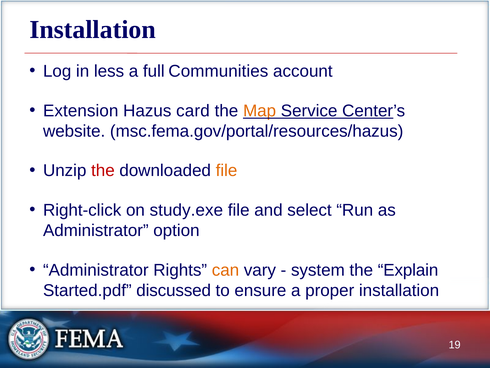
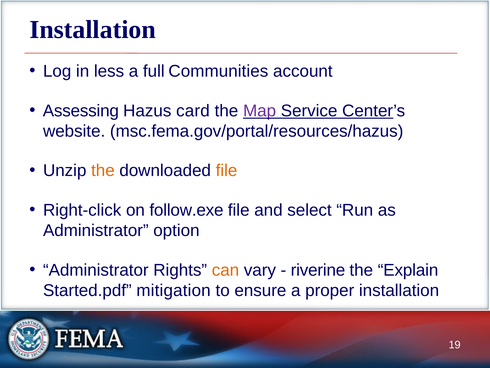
Extension: Extension -> Assessing
Map colour: orange -> purple
the at (103, 170) colour: red -> orange
study.exe: study.exe -> follow.exe
system: system -> riverine
discussed: discussed -> mitigation
